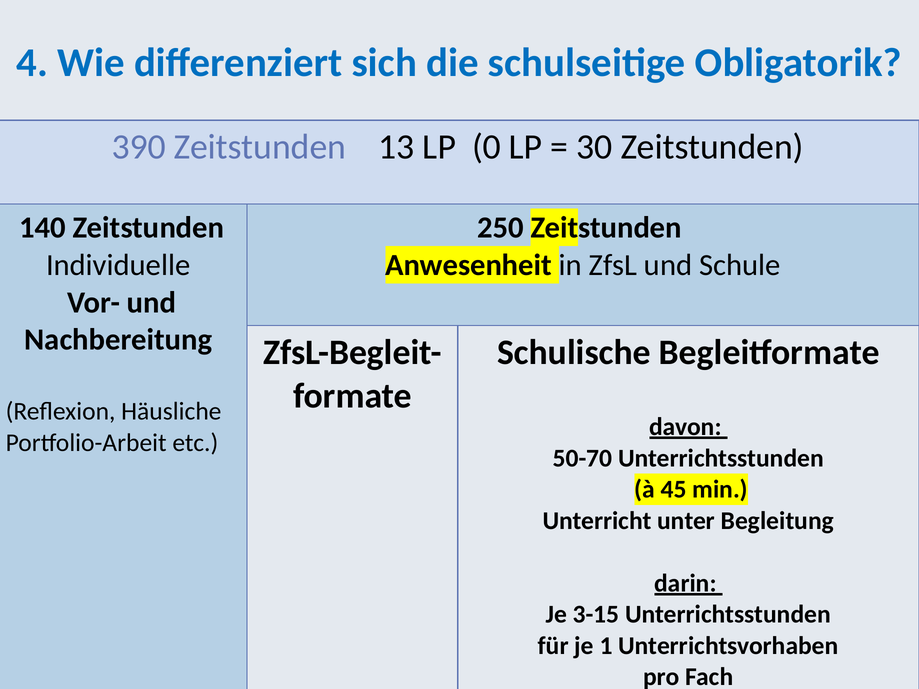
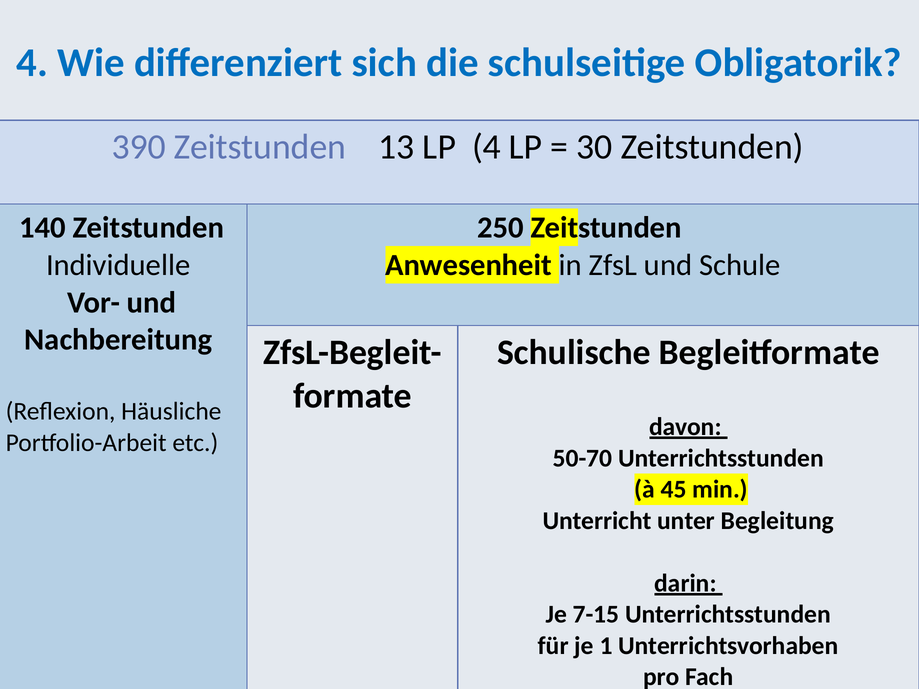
LP 0: 0 -> 4
3-15: 3-15 -> 7-15
